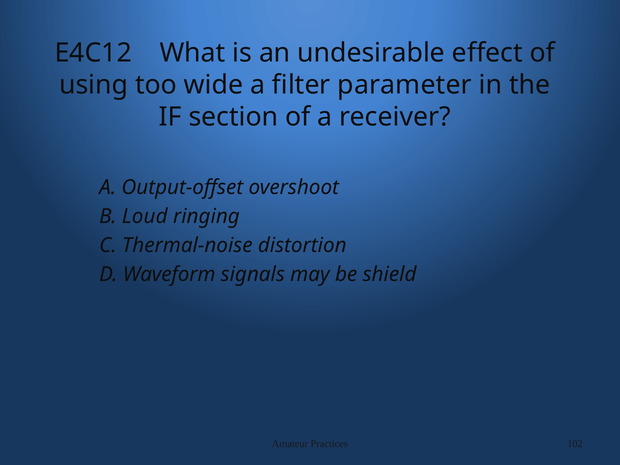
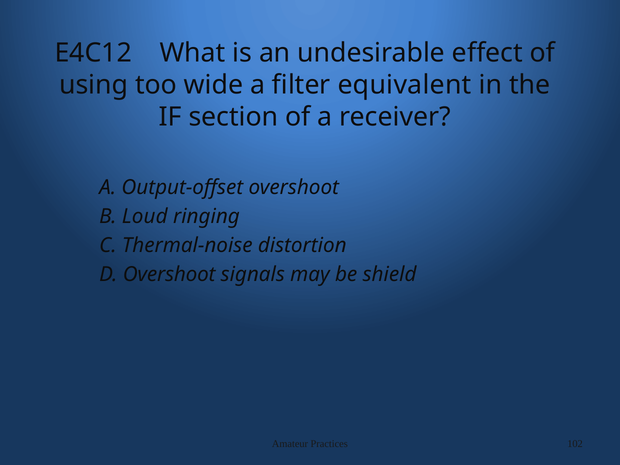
parameter: parameter -> equivalent
D Waveform: Waveform -> Overshoot
